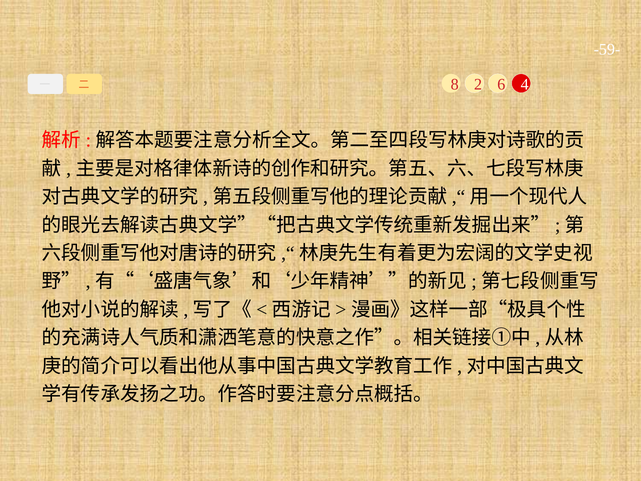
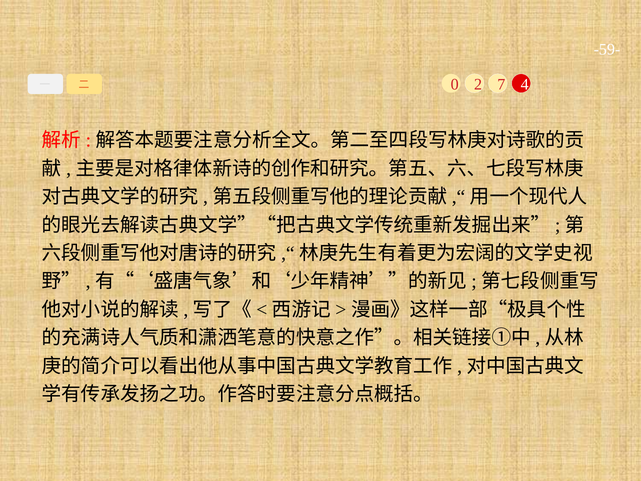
8: 8 -> 0
6: 6 -> 7
